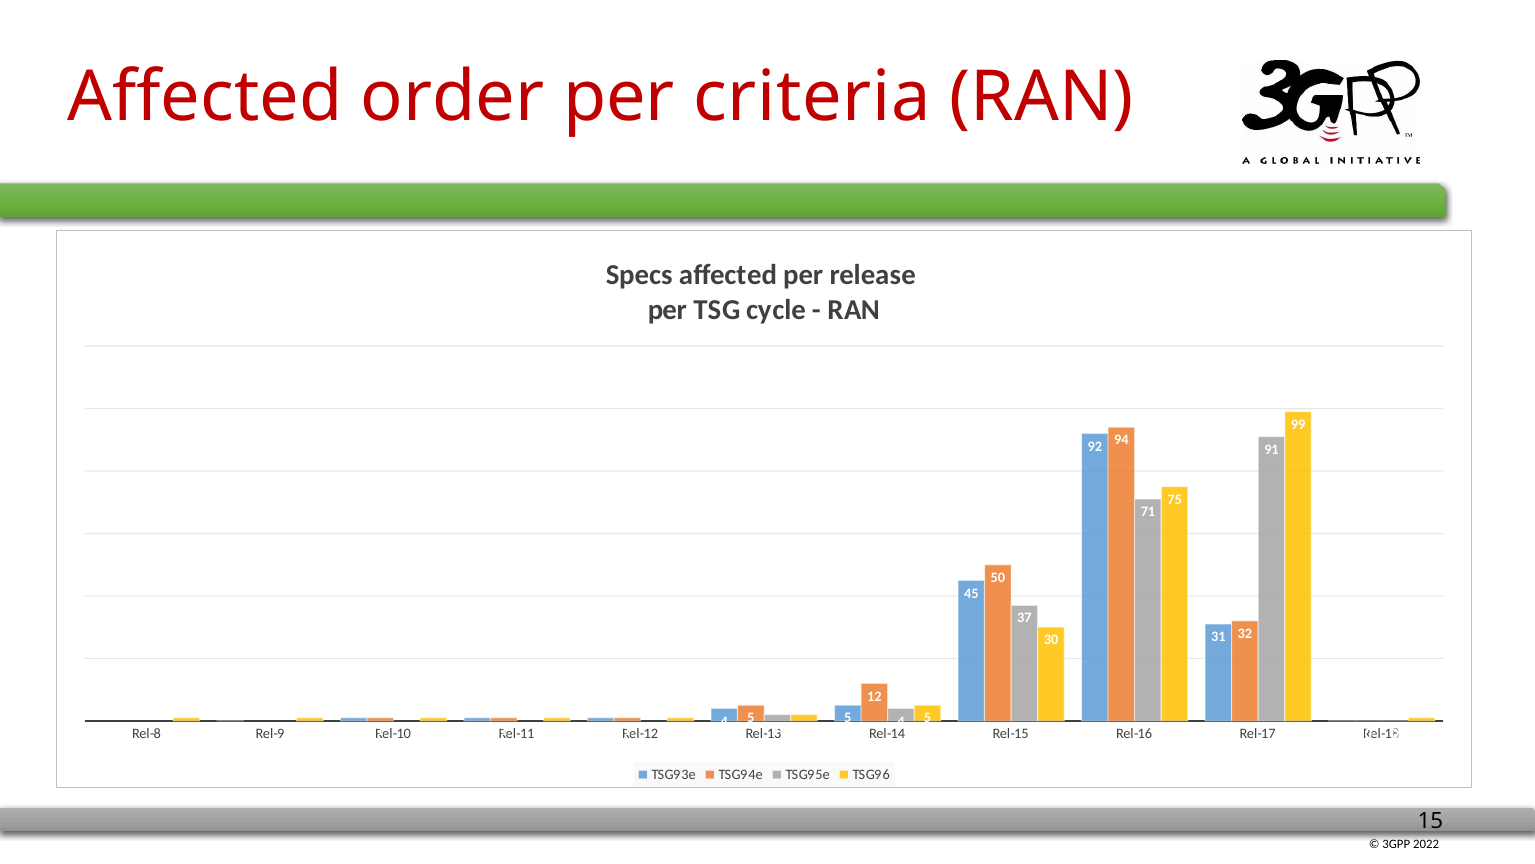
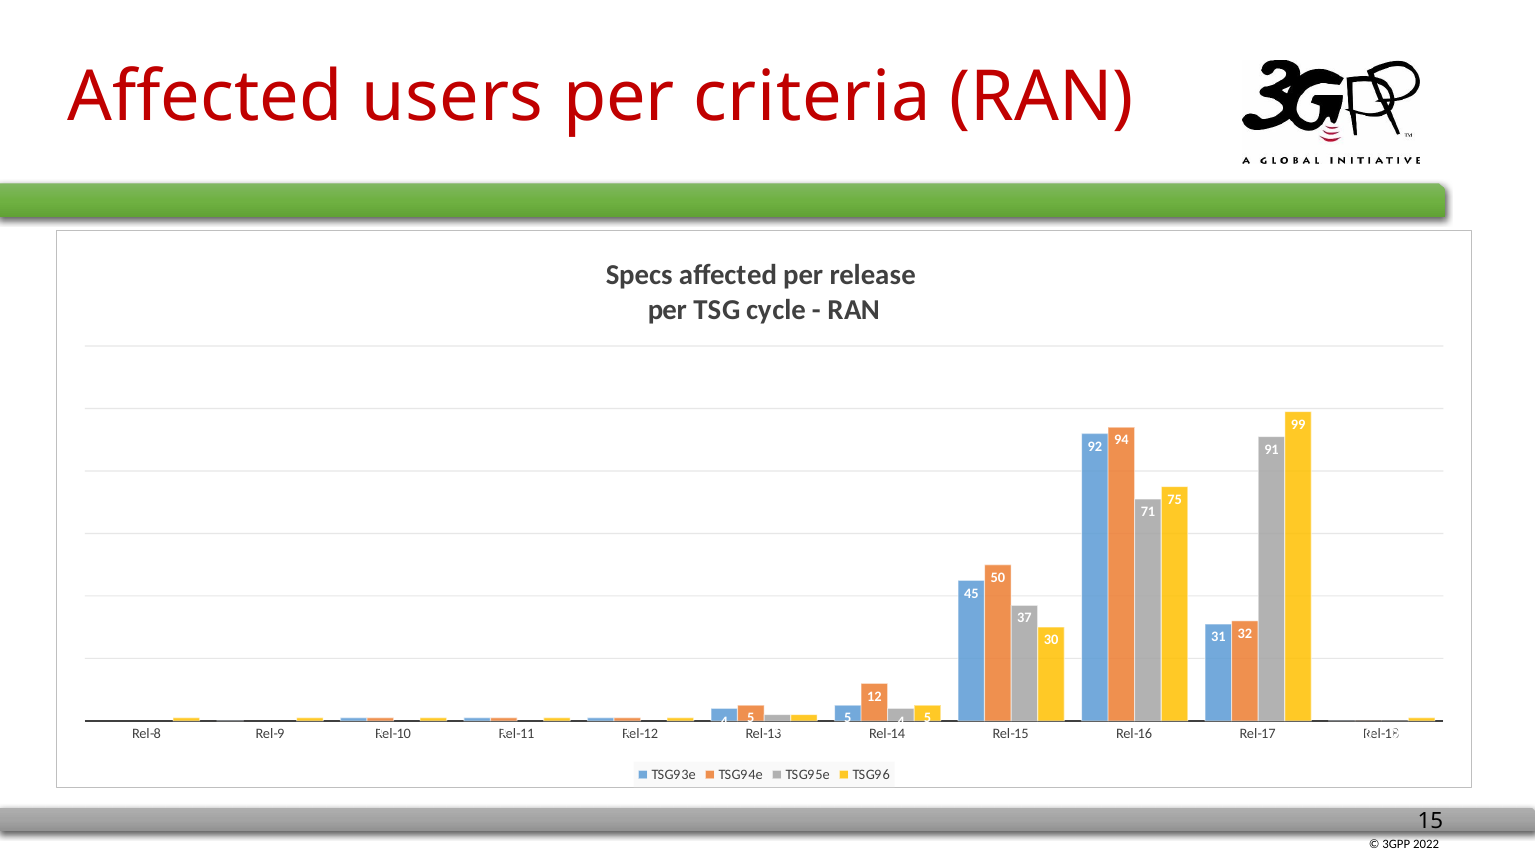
order: order -> users
